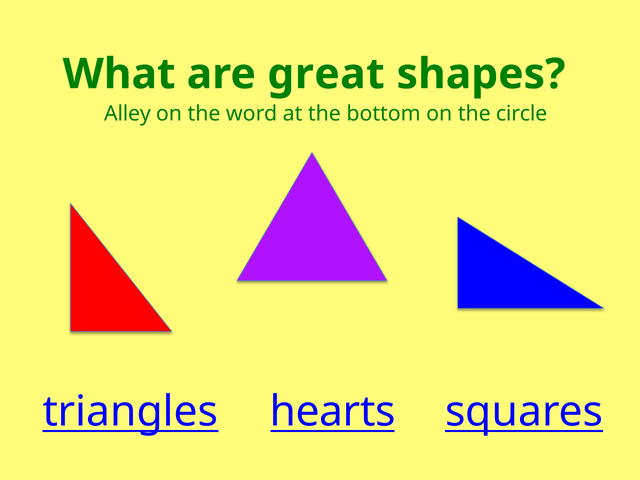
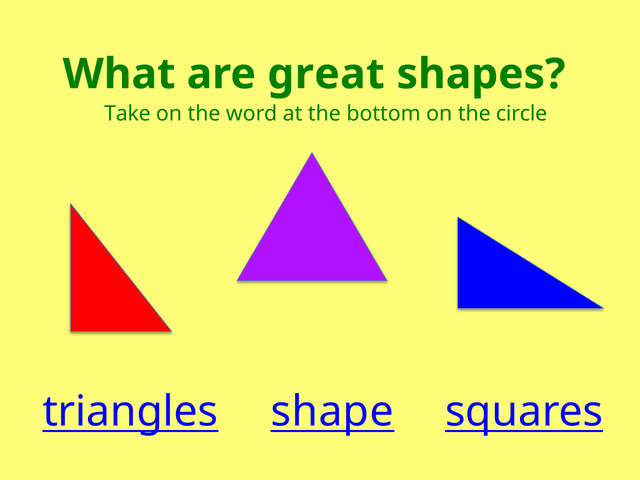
Alley: Alley -> Take
hearts: hearts -> shape
